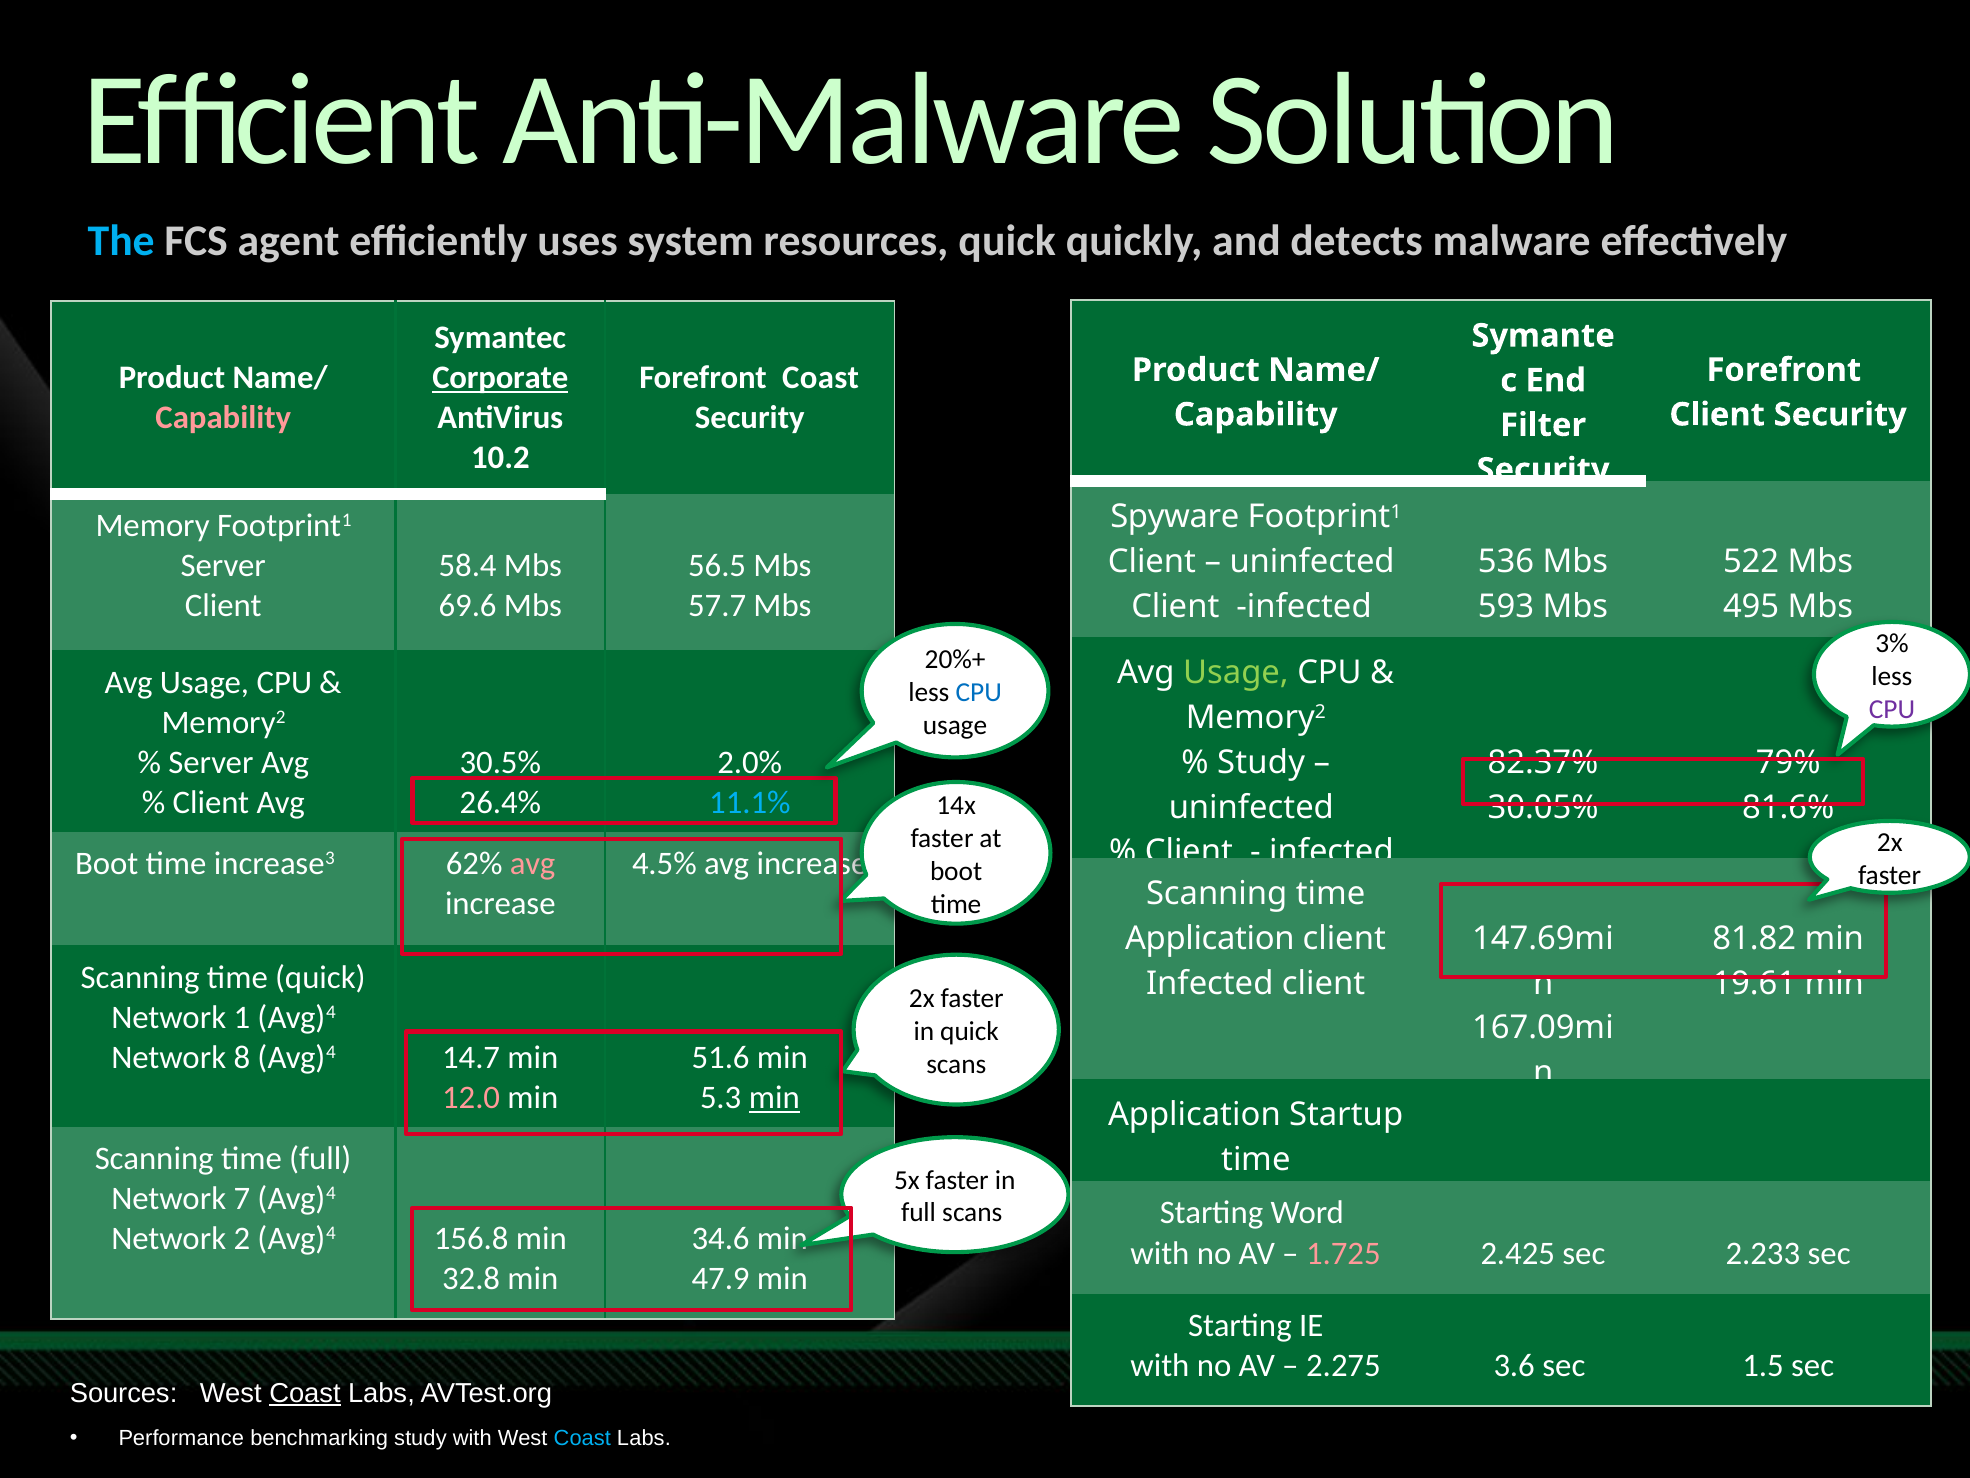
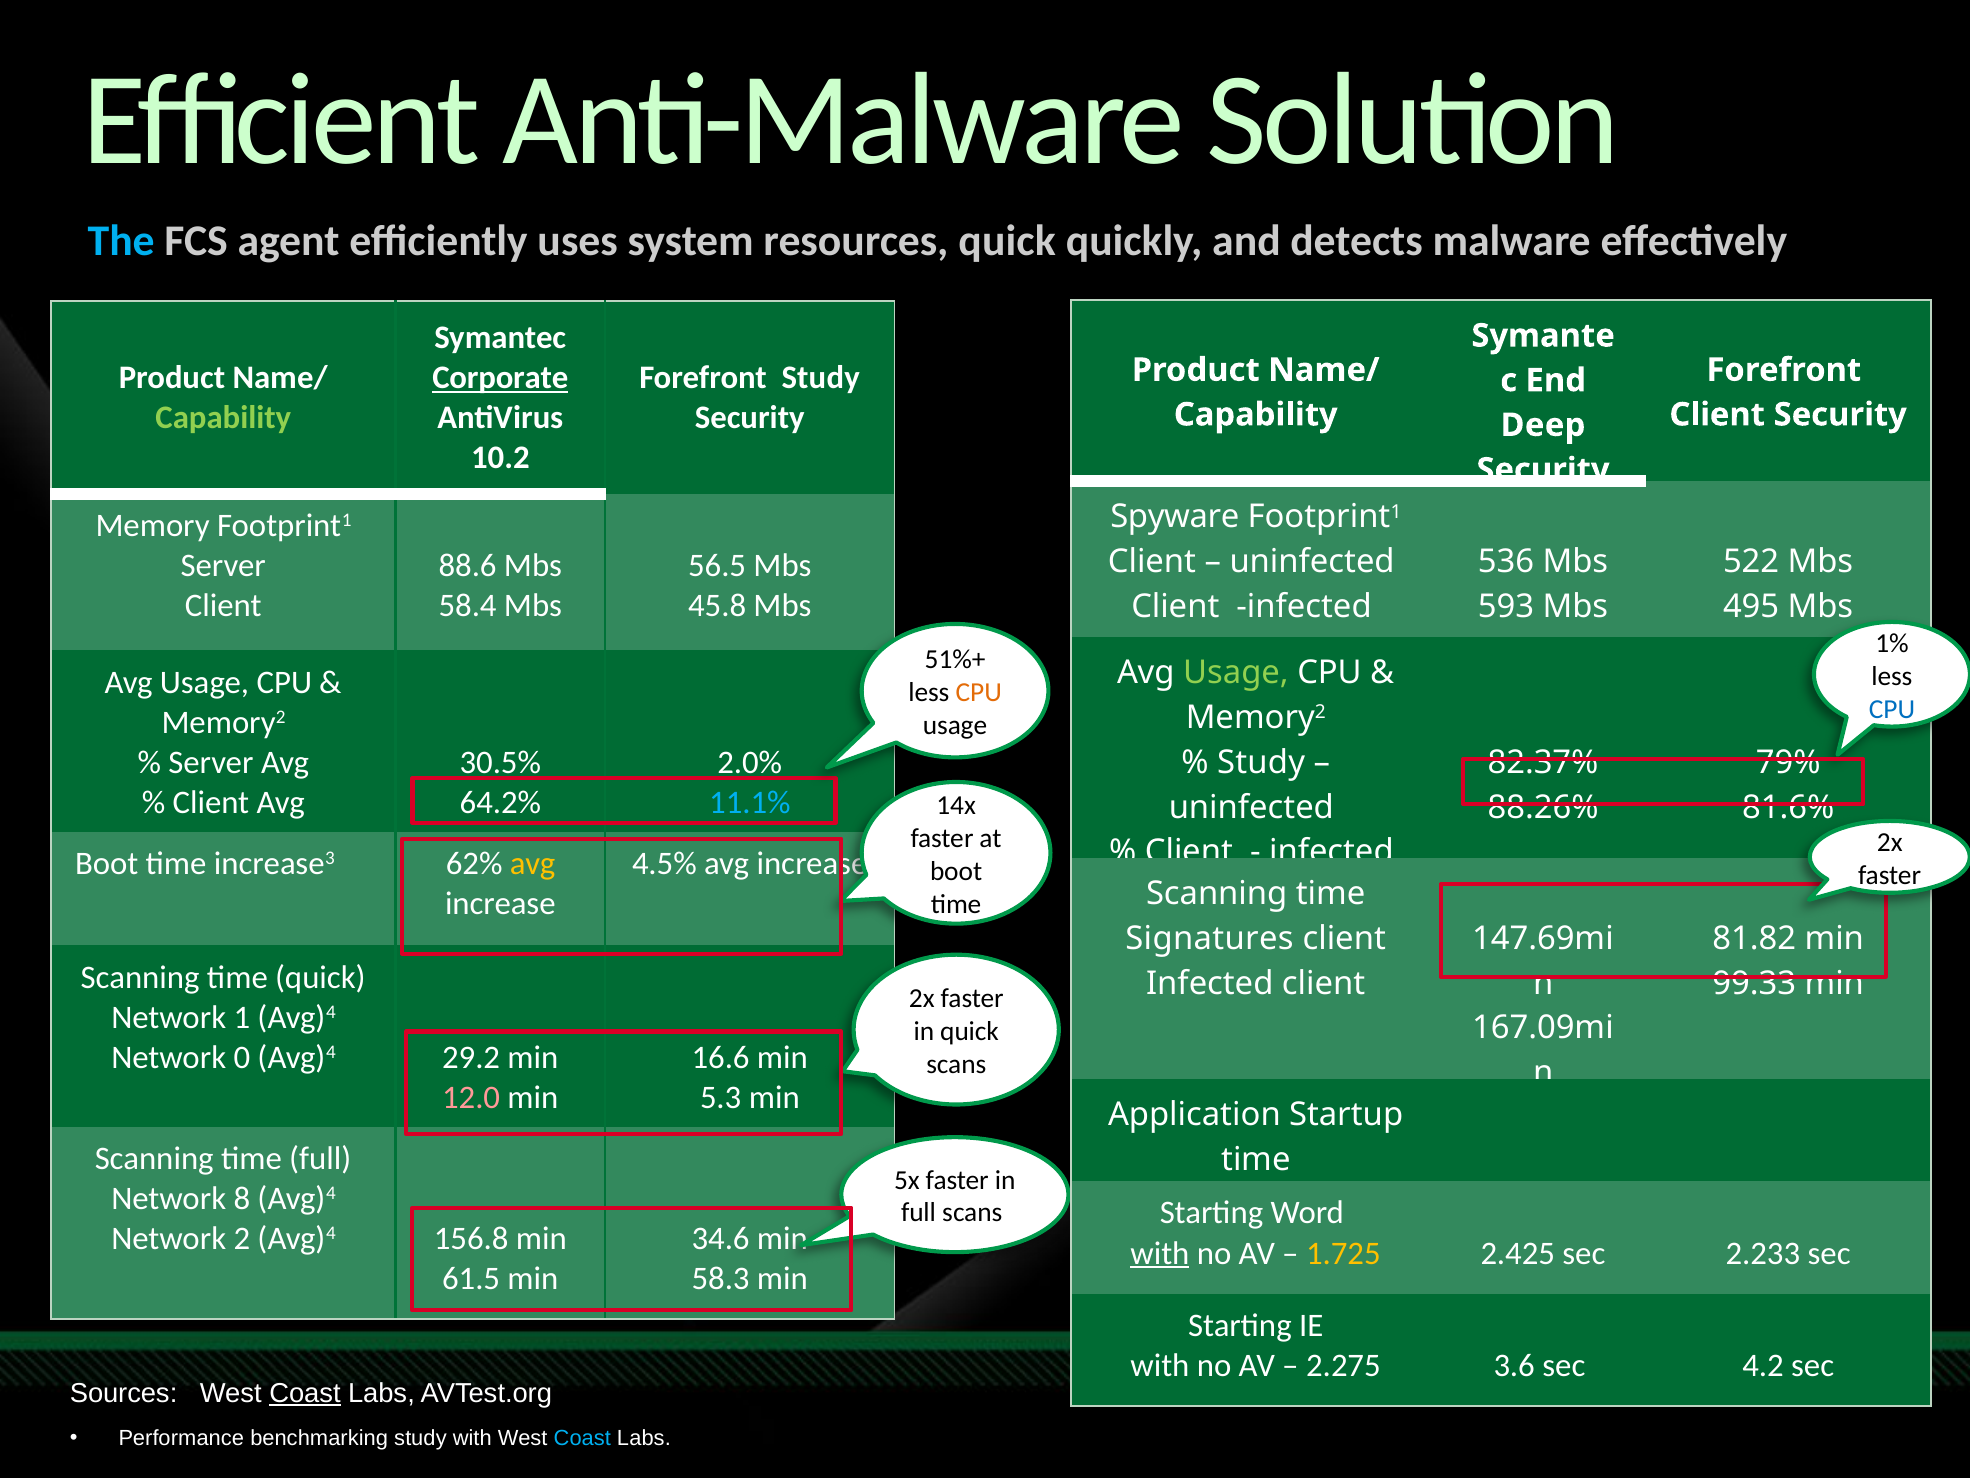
Forefront Coast: Coast -> Study
Capability at (223, 418) colour: pink -> light green
Filter: Filter -> Deep
58.4: 58.4 -> 88.6
69.6: 69.6 -> 58.4
57.7: 57.7 -> 45.8
3%: 3% -> 1%
20%+: 20%+ -> 51%+
CPU at (979, 692) colour: blue -> orange
CPU at (1892, 709) colour: purple -> blue
26.4%: 26.4% -> 64.2%
30.05%: 30.05% -> 88.26%
avg at (533, 863) colour: pink -> yellow
Application at (1210, 938): Application -> Signatures
19.61: 19.61 -> 99.33
8: 8 -> 0
14.7: 14.7 -> 29.2
51.6: 51.6 -> 16.6
min at (774, 1097) underline: present -> none
7: 7 -> 8
with at (1160, 1253) underline: none -> present
1.725 colour: pink -> yellow
32.8: 32.8 -> 61.5
47.9: 47.9 -> 58.3
1.5: 1.5 -> 4.2
